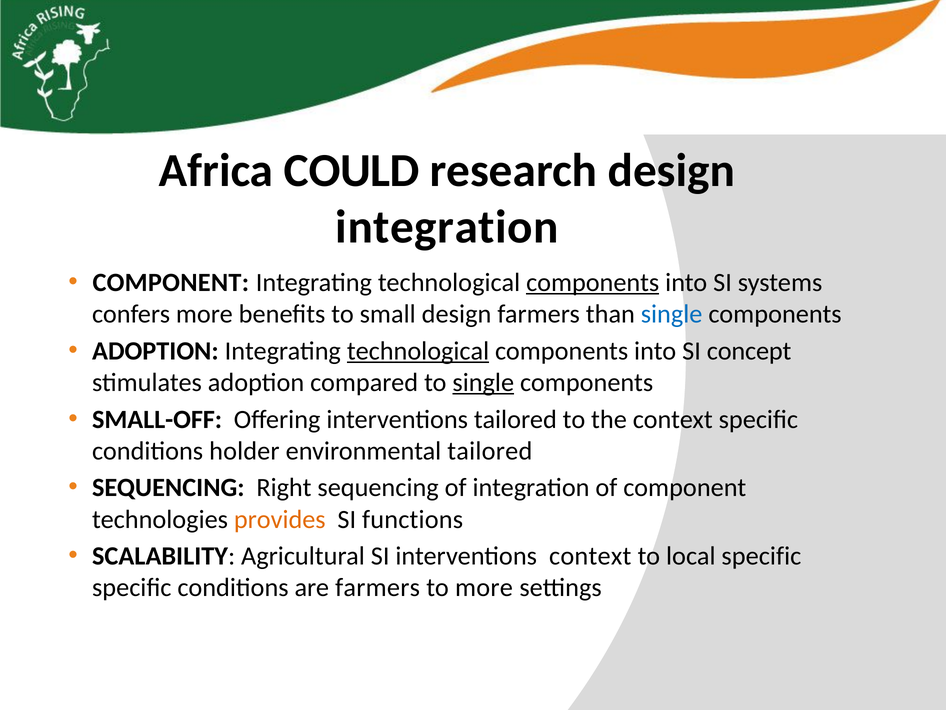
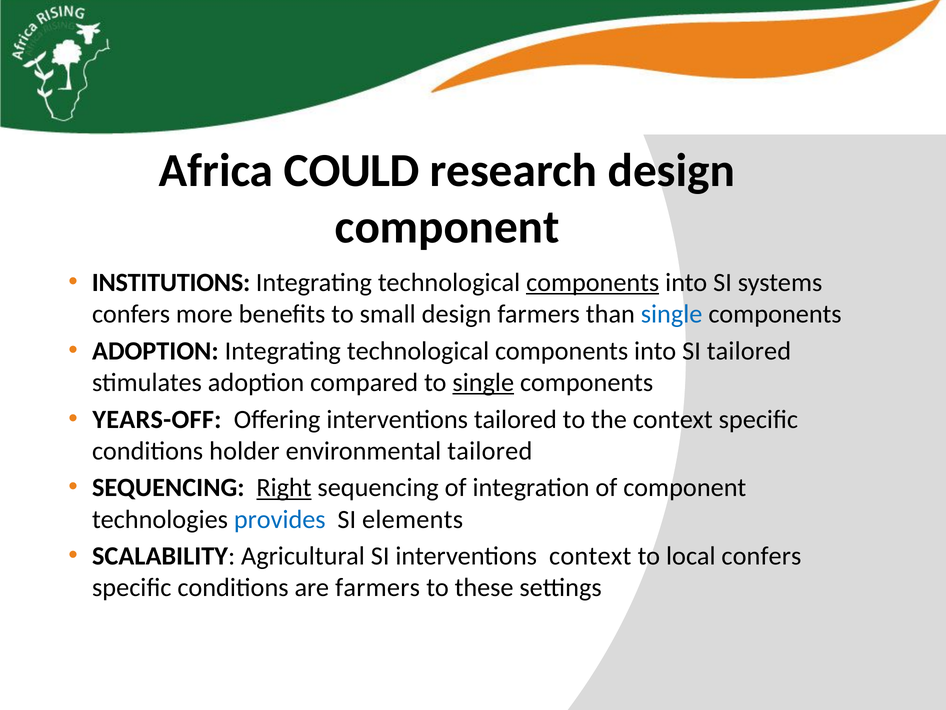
integration at (447, 227): integration -> component
COMPONENT at (171, 282): COMPONENT -> INSTITUTIONS
technological at (418, 351) underline: present -> none
SI concept: concept -> tailored
SMALL-OFF: SMALL-OFF -> YEARS-OFF
Right underline: none -> present
provides colour: orange -> blue
functions: functions -> elements
local specific: specific -> confers
to more: more -> these
